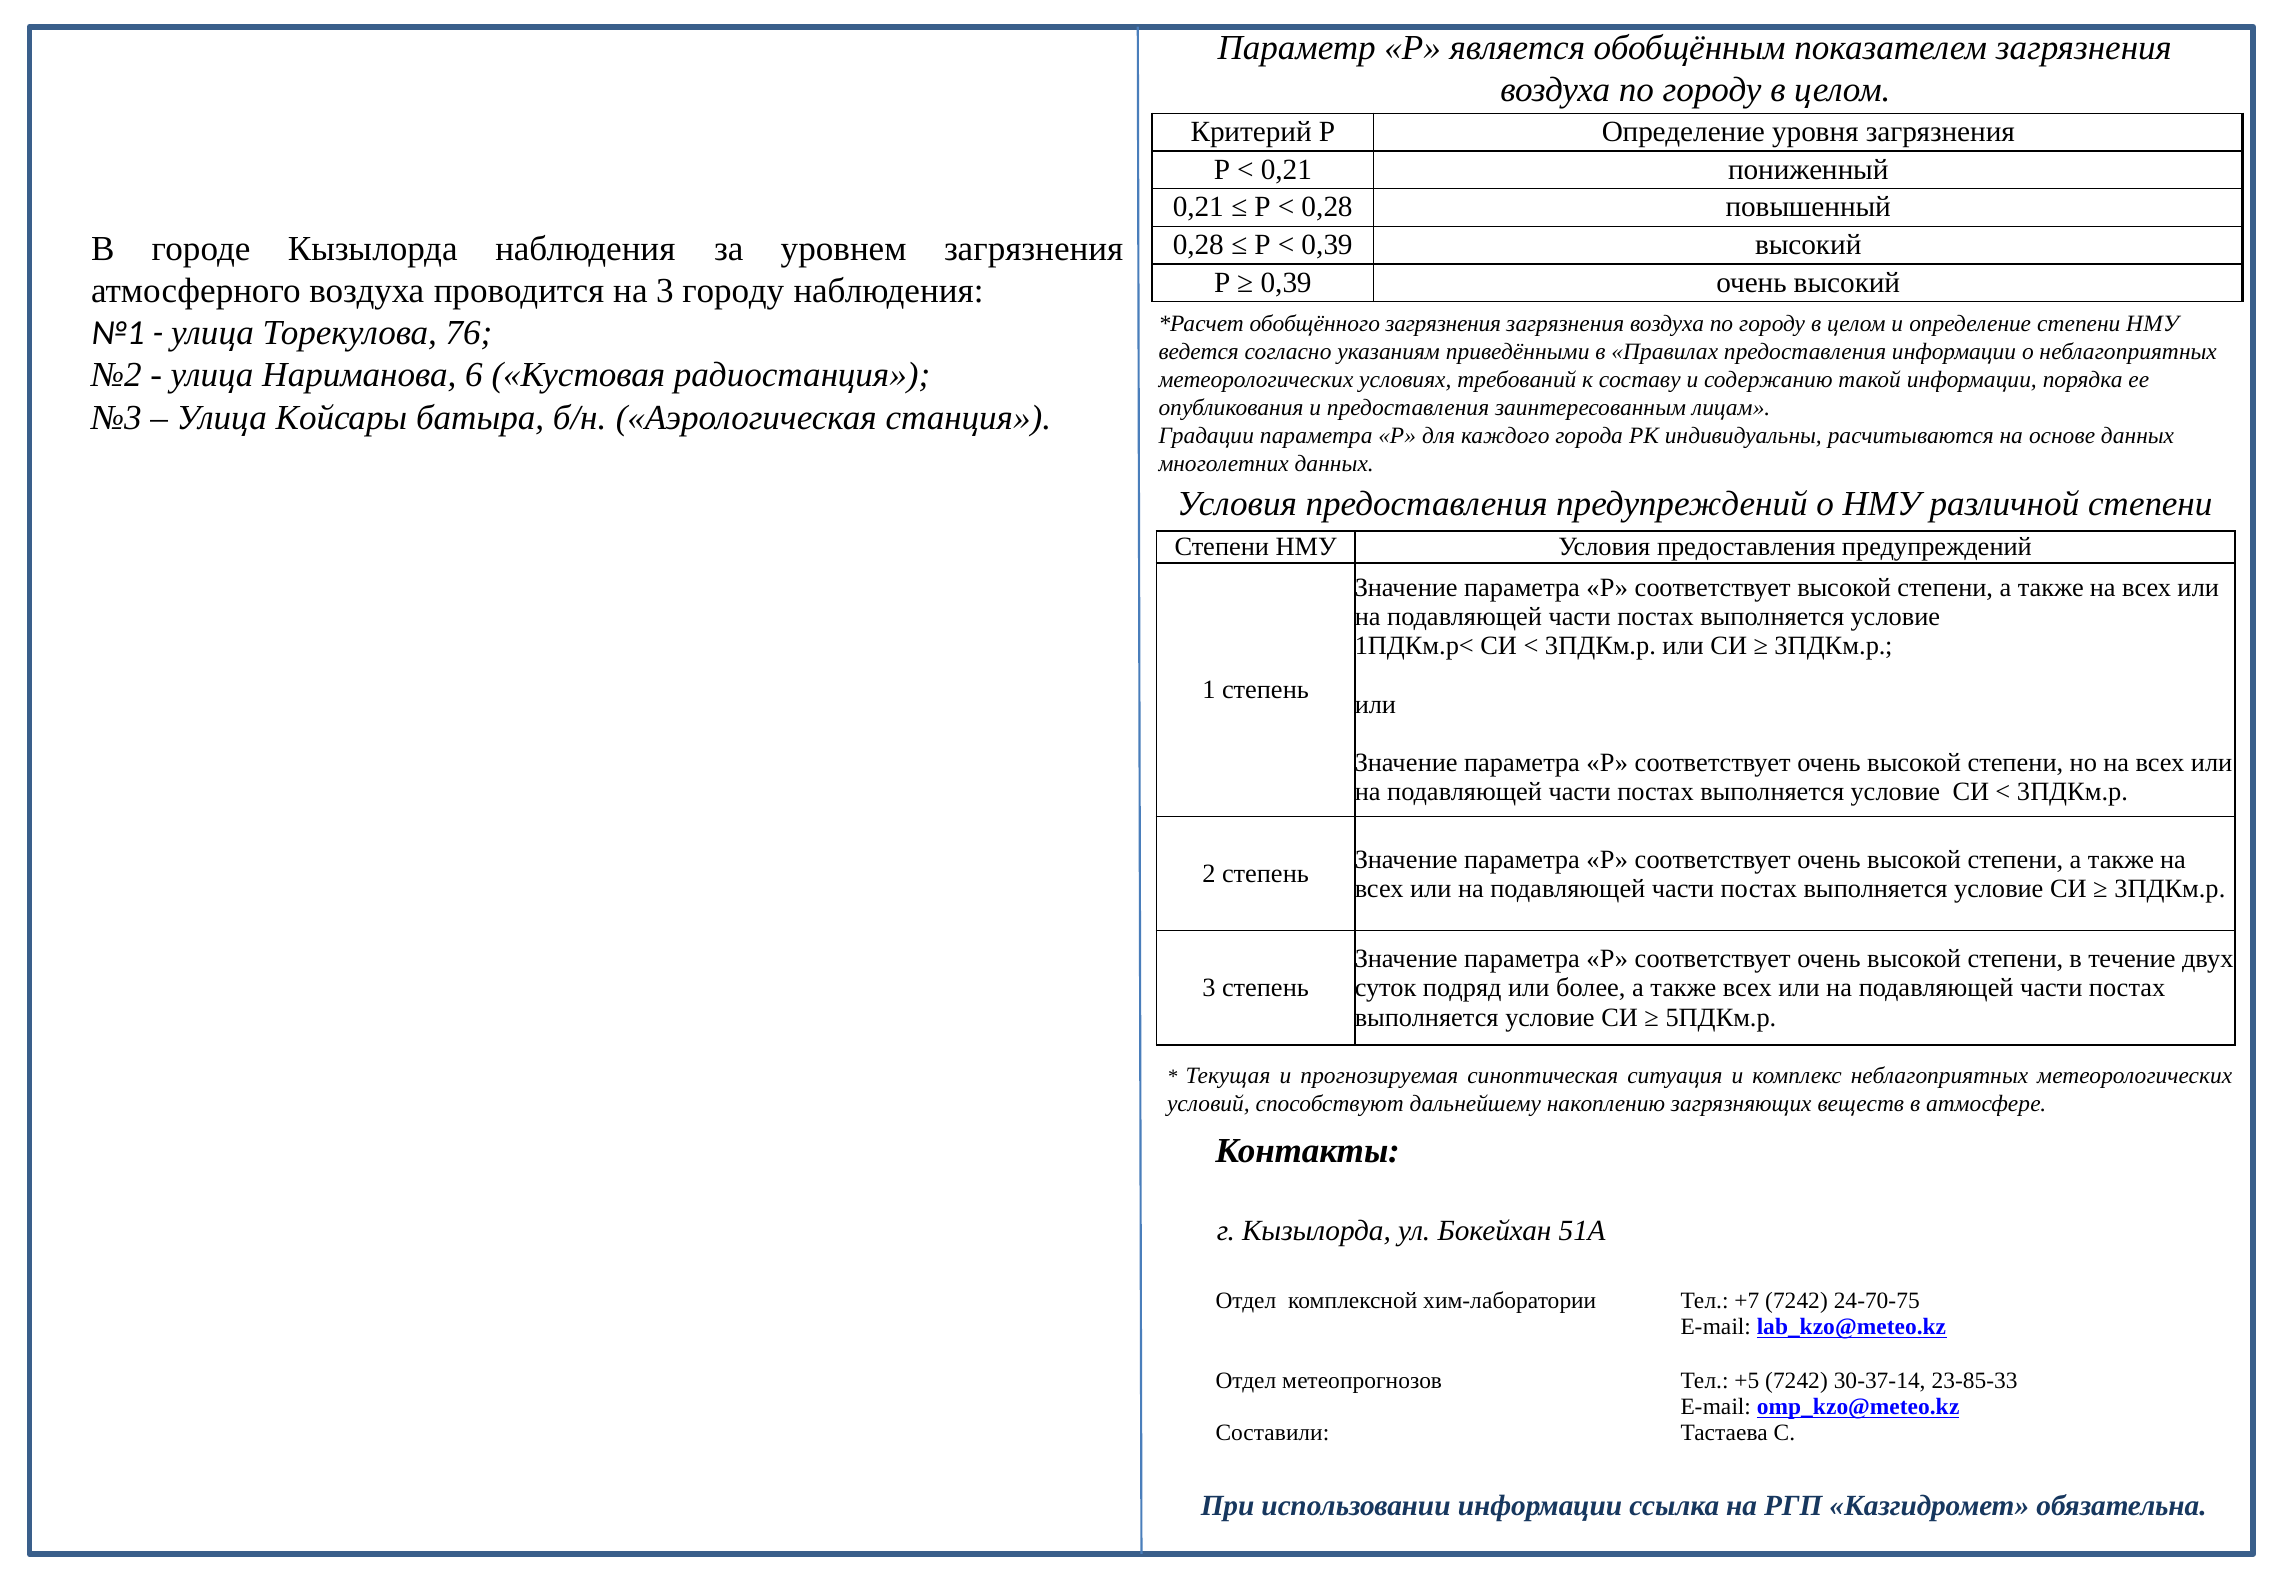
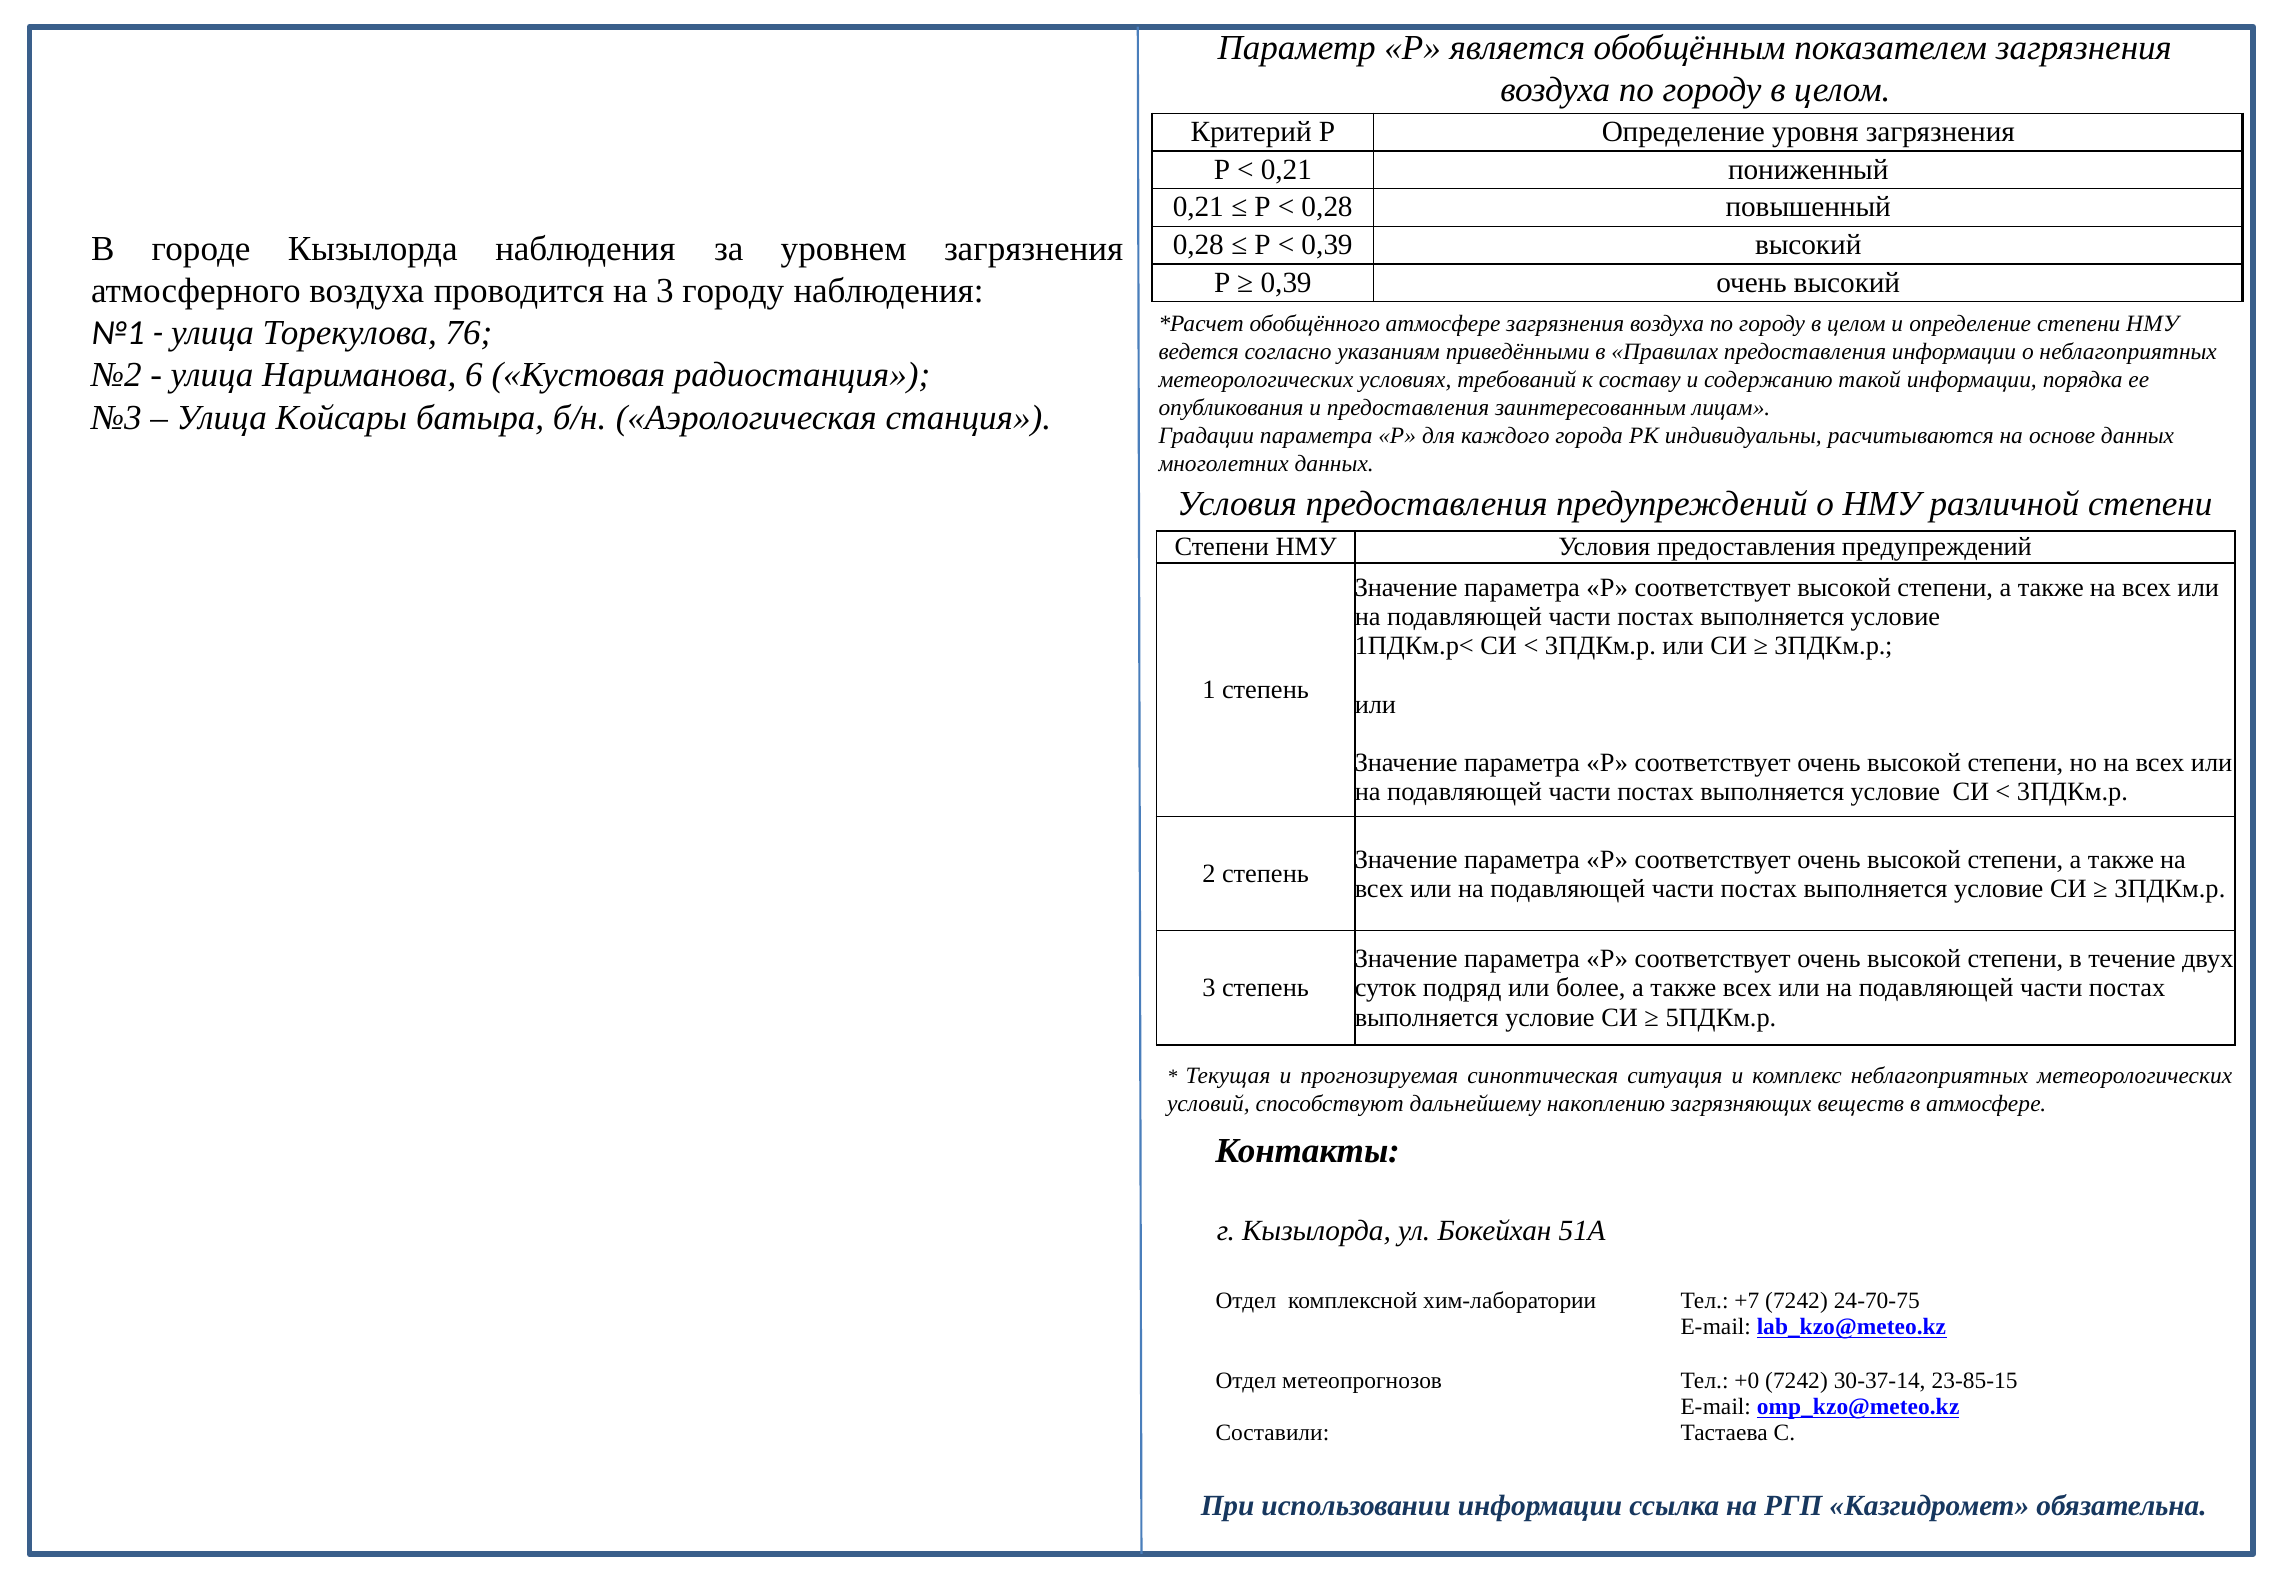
обобщённого загрязнения: загрязнения -> атмосфере
+5: +5 -> +0
23-85-33: 23-85-33 -> 23-85-15
